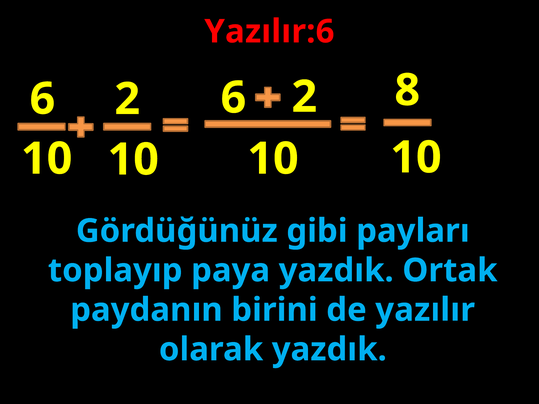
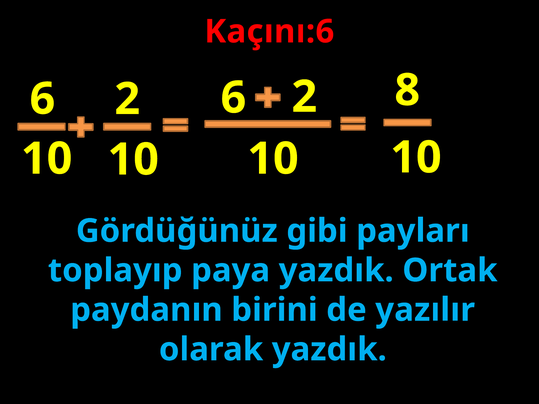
Yazılır:6: Yazılır:6 -> Kaçını:6
